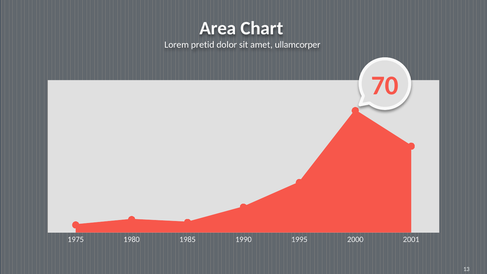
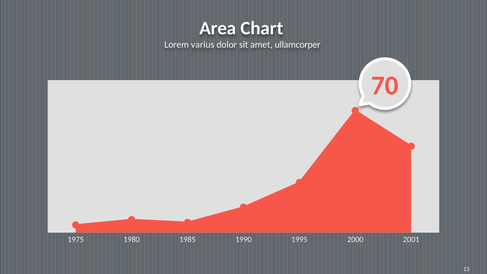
pretid: pretid -> varius
